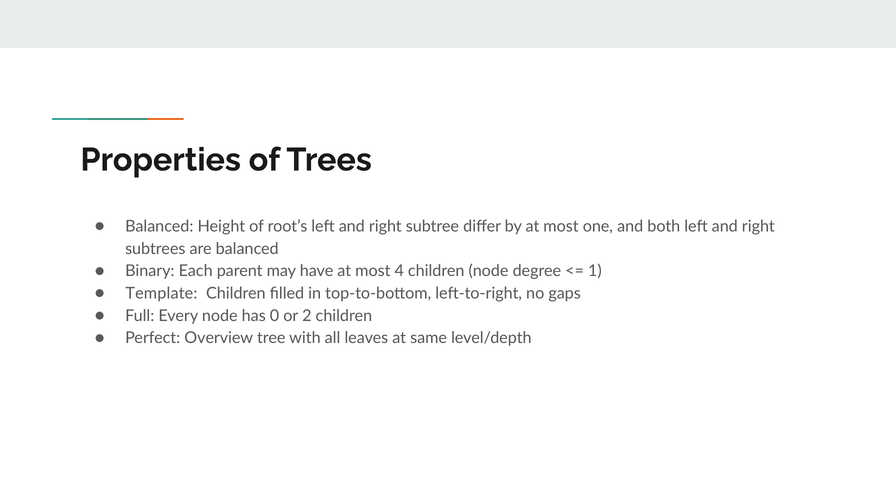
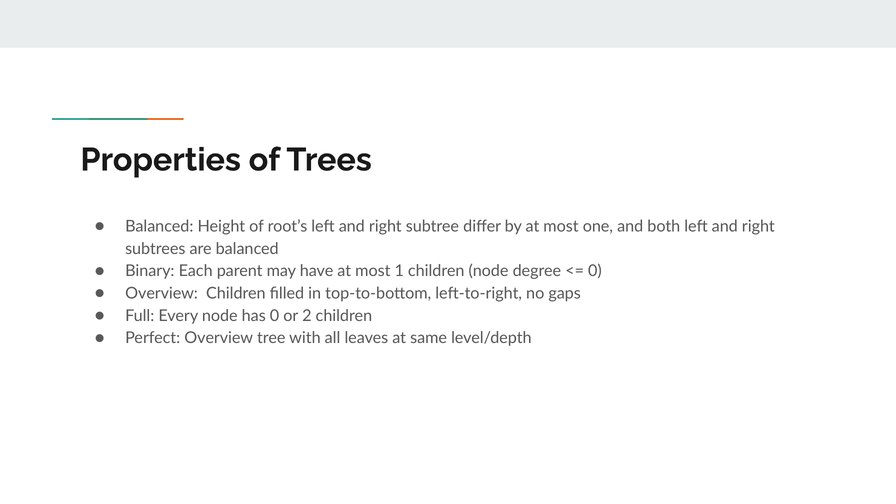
4: 4 -> 1
1 at (595, 271): 1 -> 0
Template at (161, 293): Template -> Overview
